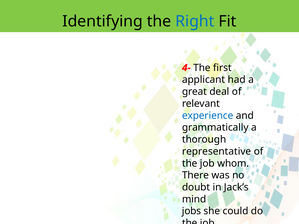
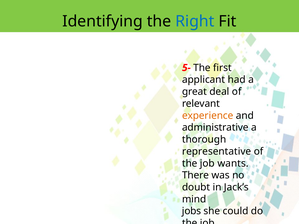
4-: 4- -> 5-
experience colour: blue -> orange
grammatically: grammatically -> administrative
whom: whom -> wants
